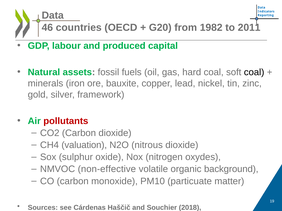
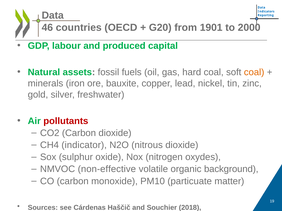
1982: 1982 -> 1901
2011: 2011 -> 2000
coal at (254, 72) colour: black -> orange
framework: framework -> freshwater
valuation: valuation -> indicator
